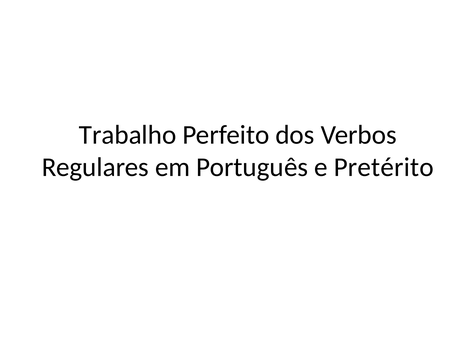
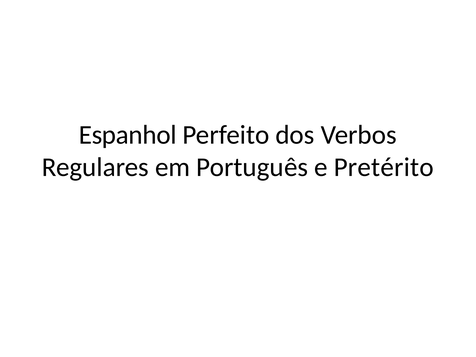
Trabalho: Trabalho -> Espanhol
